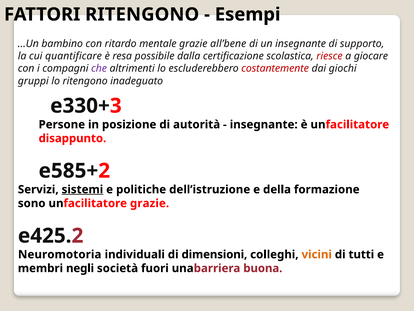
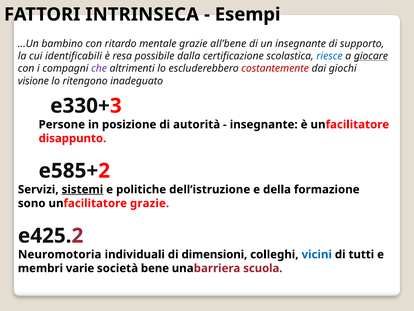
FATTORI RITENGONO: RITENGONO -> INTRINSECA
quantificare: quantificare -> identificabili
riesce colour: red -> blue
giocare underline: none -> present
gruppi: gruppi -> visione
vicini colour: orange -> blue
negli: negli -> varie
fuori: fuori -> bene
buona: buona -> scuola
